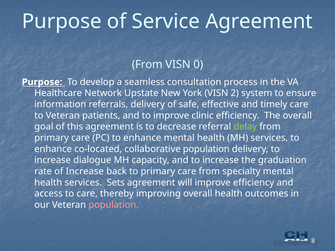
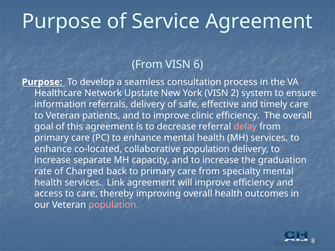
0: 0 -> 6
delay colour: light green -> pink
dialogue: dialogue -> separate
of Increase: Increase -> Charged
Sets: Sets -> Link
